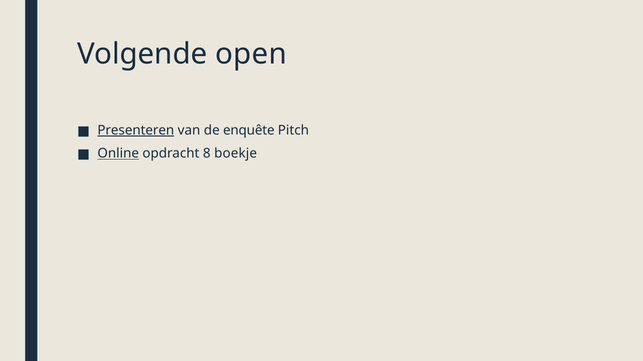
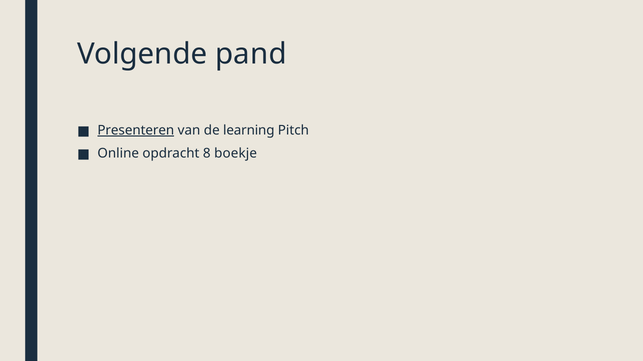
open: open -> pand
enquête: enquête -> learning
Online underline: present -> none
